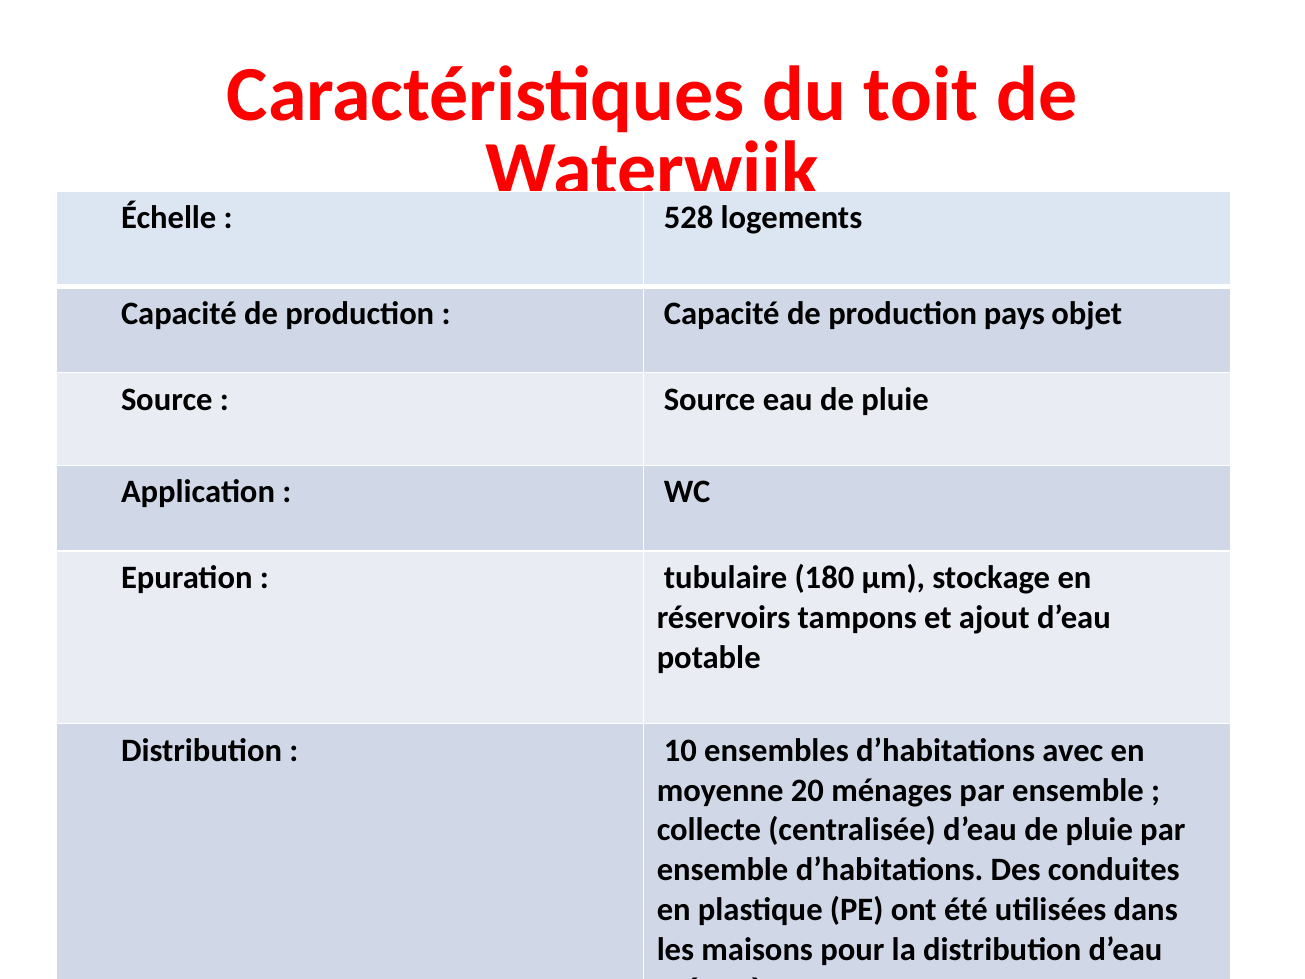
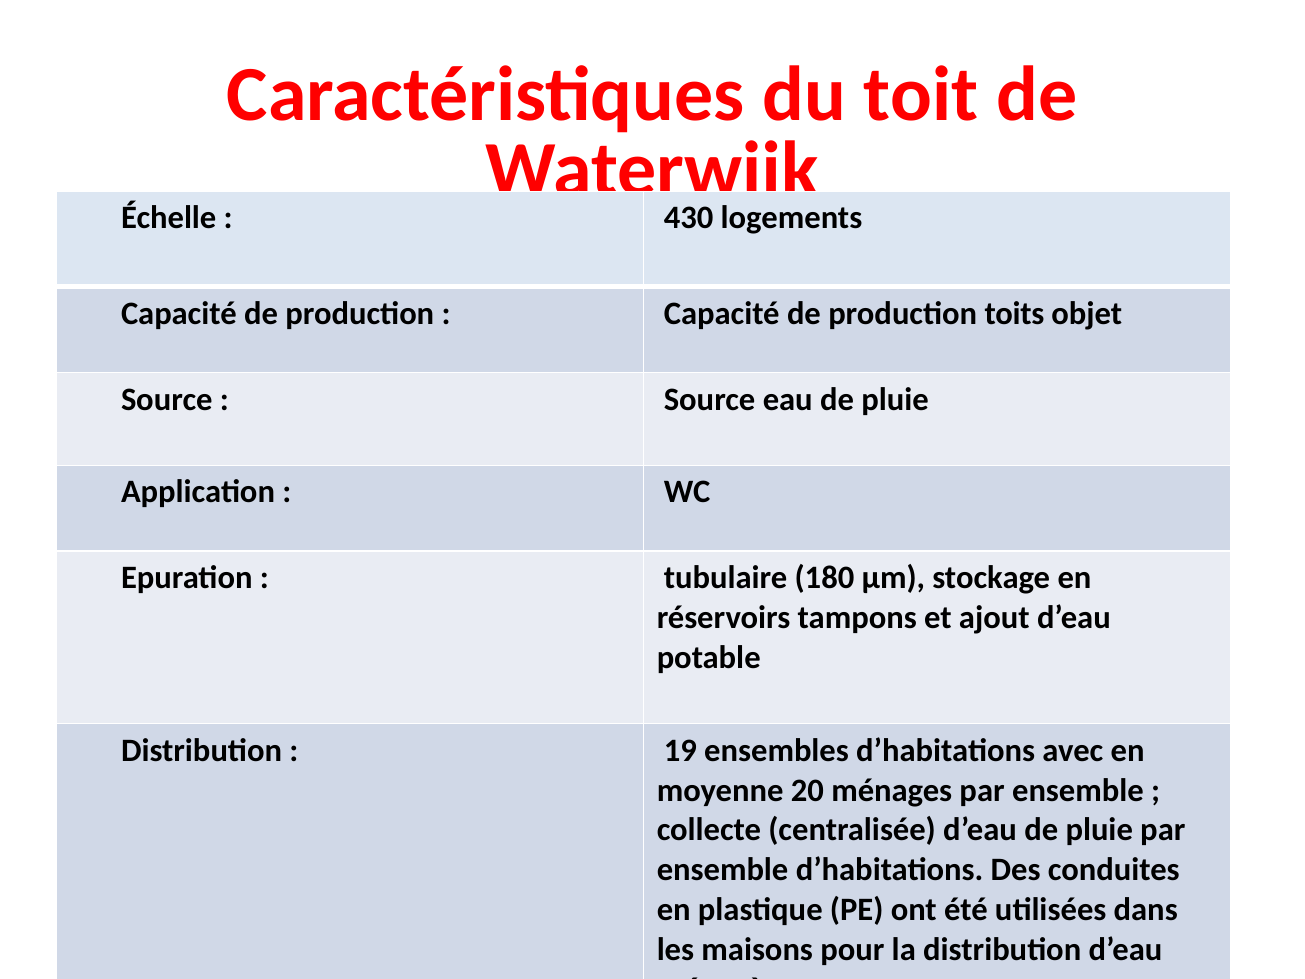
528: 528 -> 430
pays: pays -> toits
10: 10 -> 19
